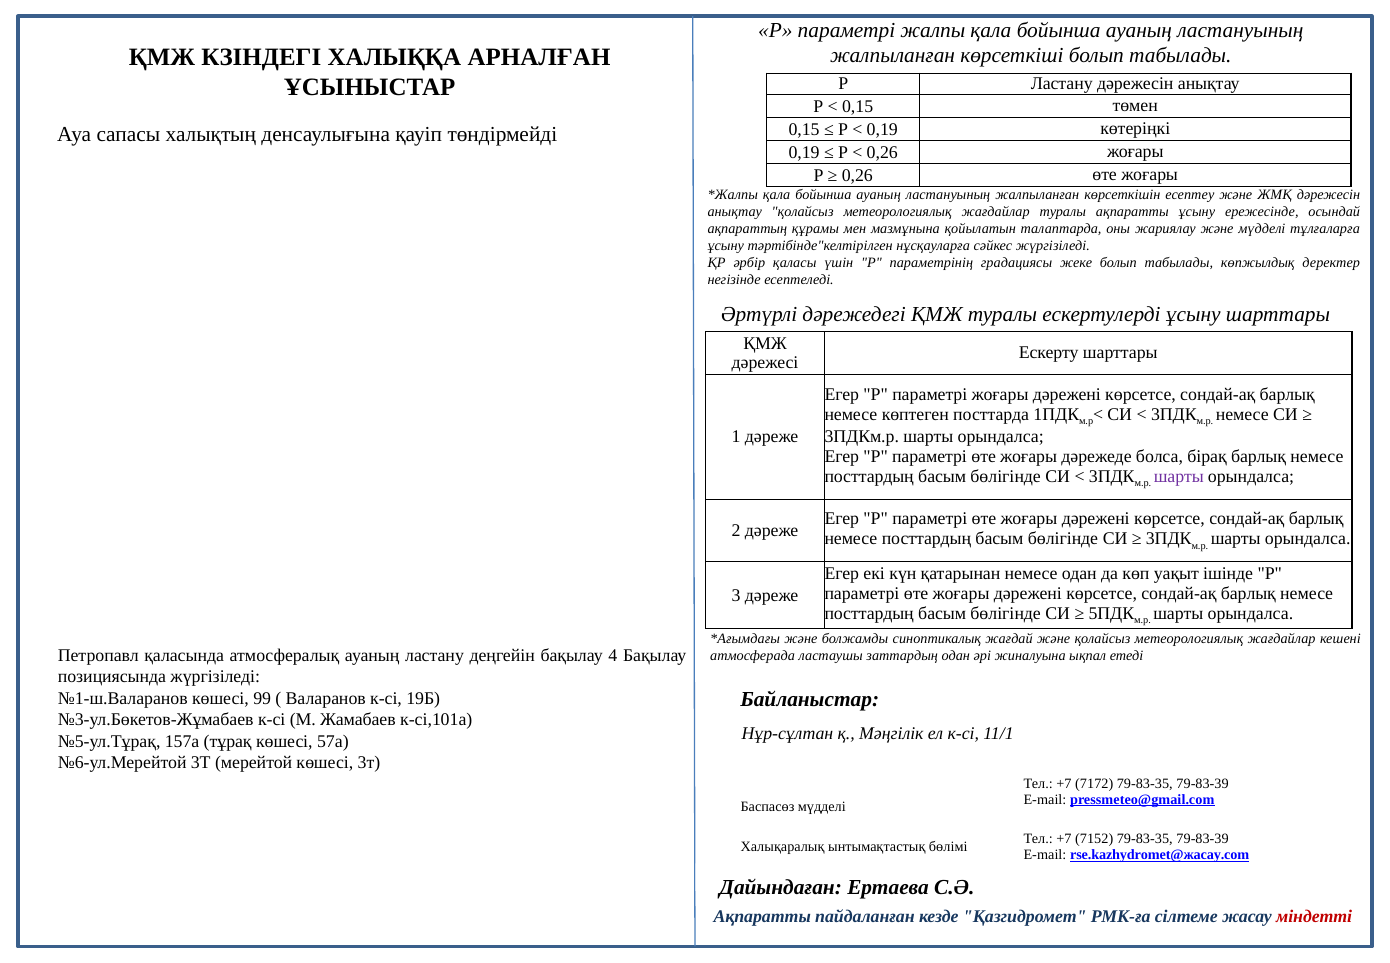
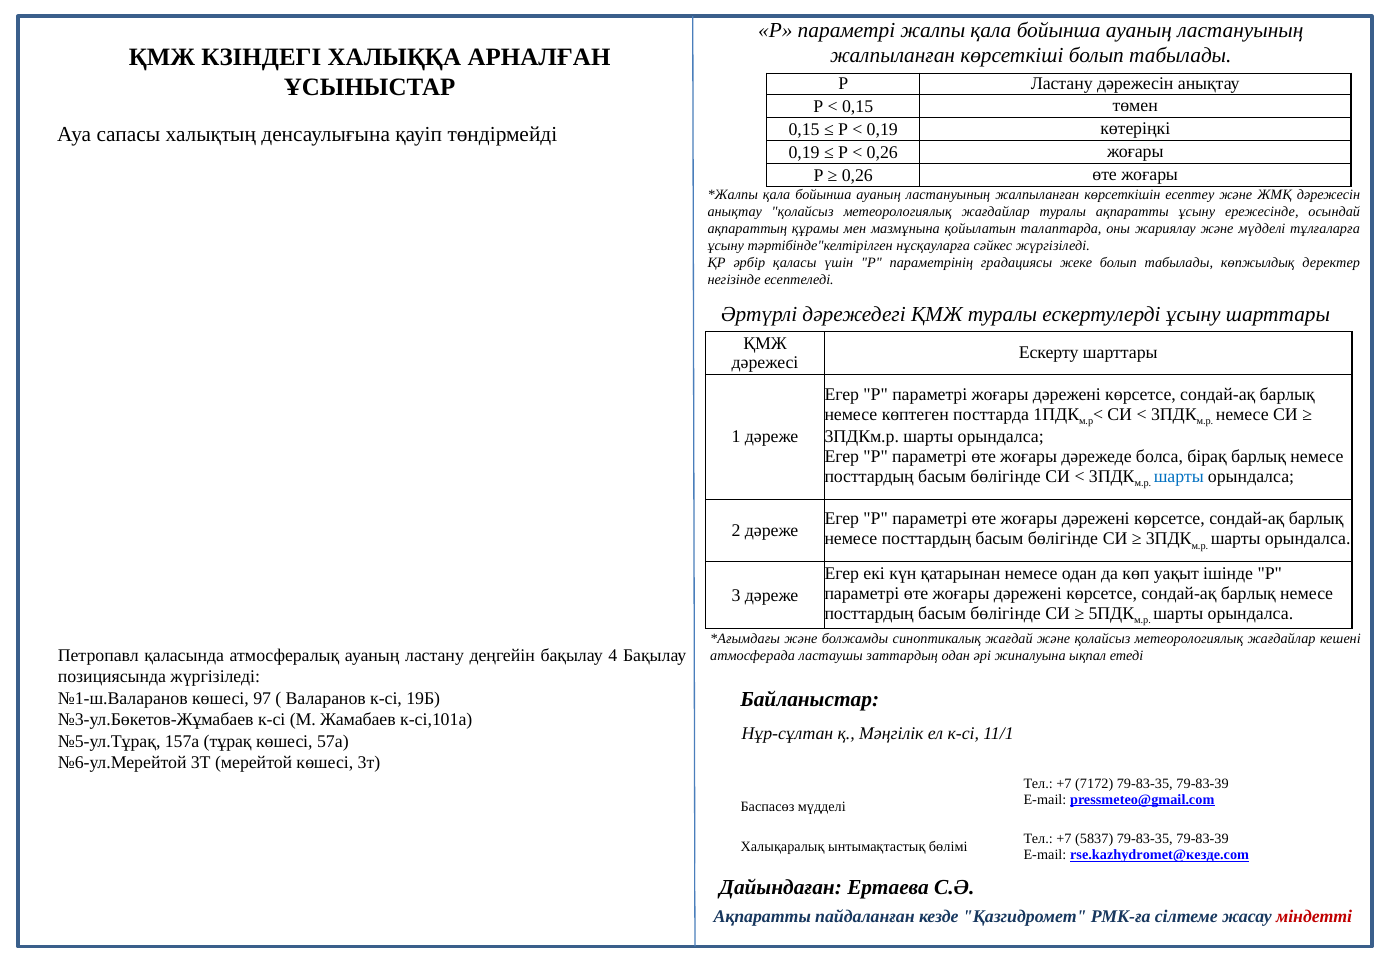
шарты at (1179, 476) colour: purple -> blue
99: 99 -> 97
7152: 7152 -> 5837
rse.kazhydromet@жасау.com: rse.kazhydromet@жасау.com -> rse.kazhydromet@кезде.com
